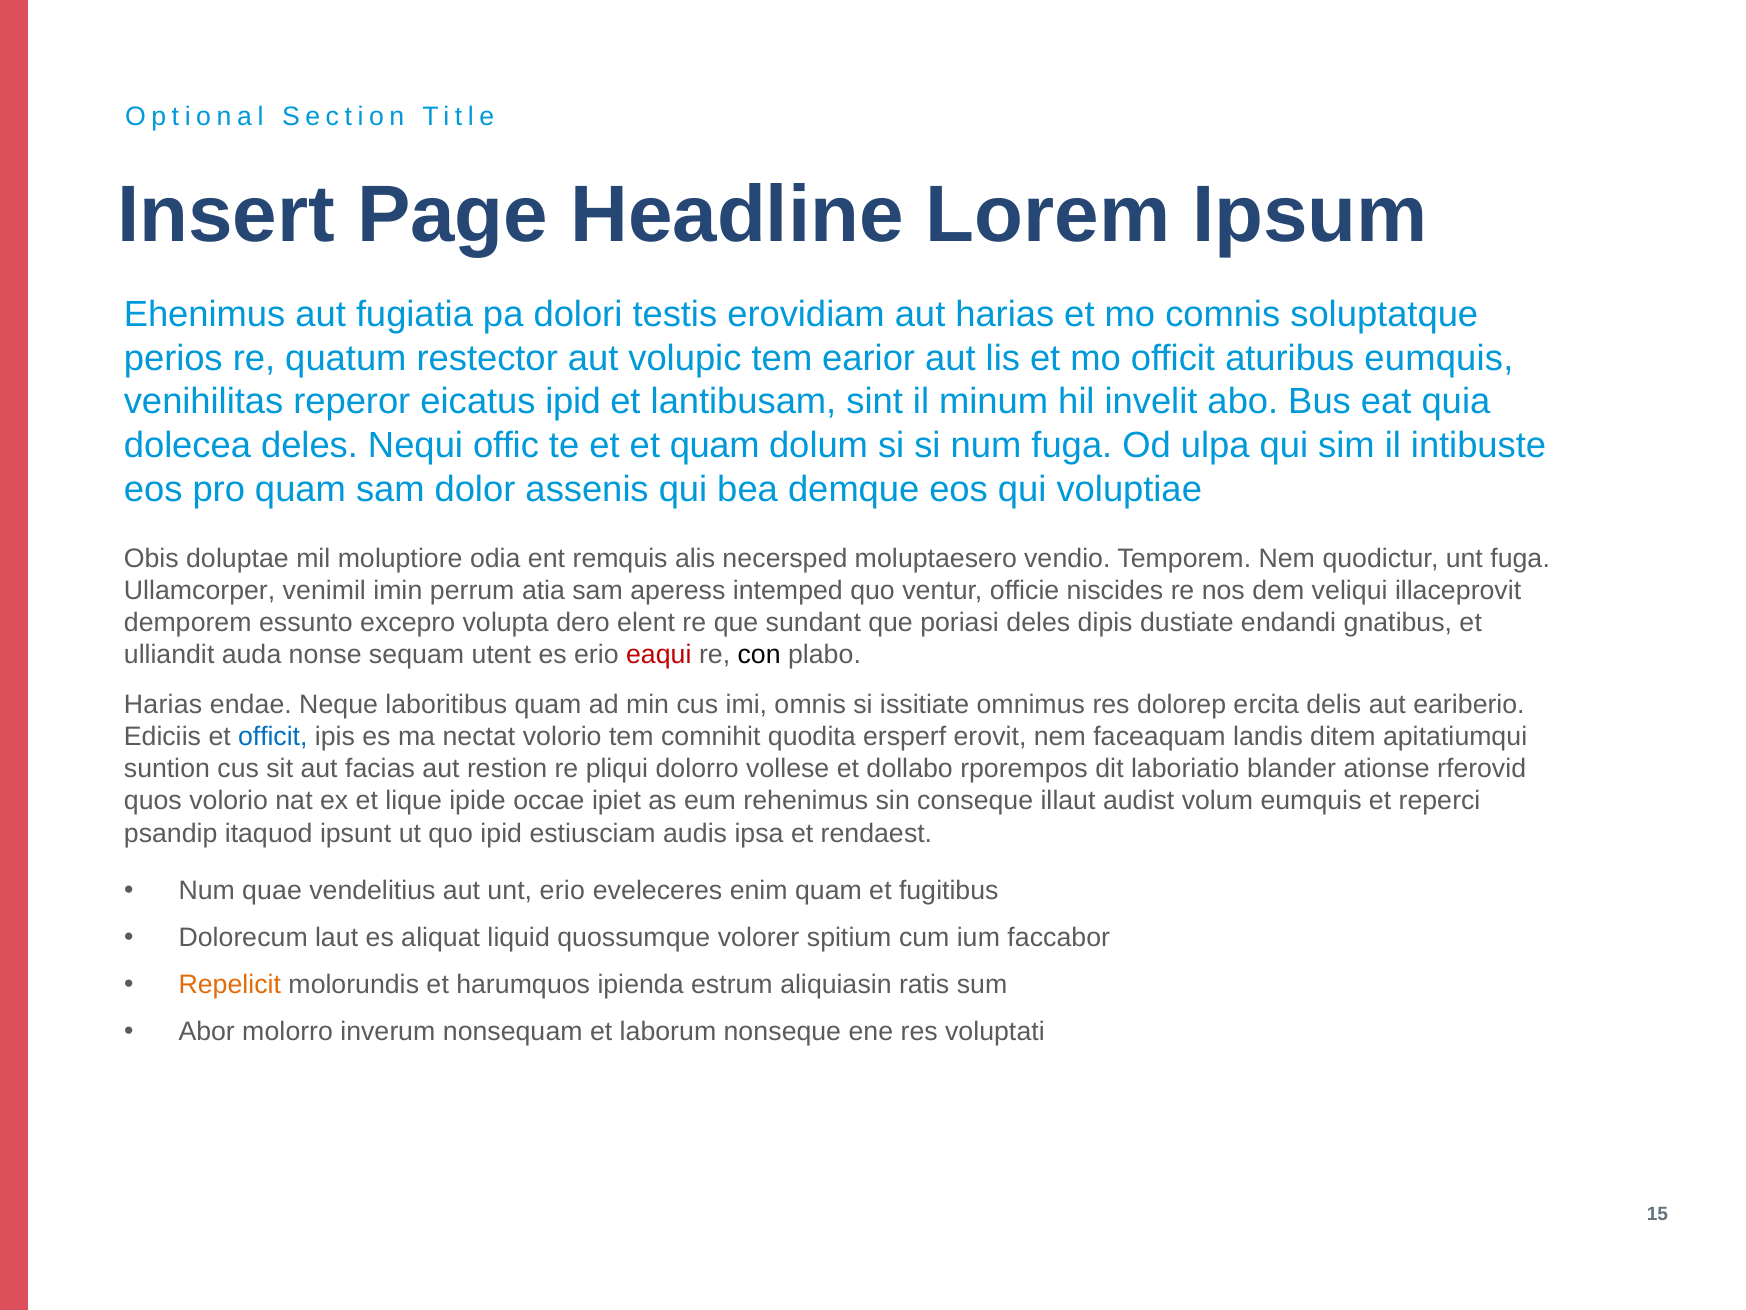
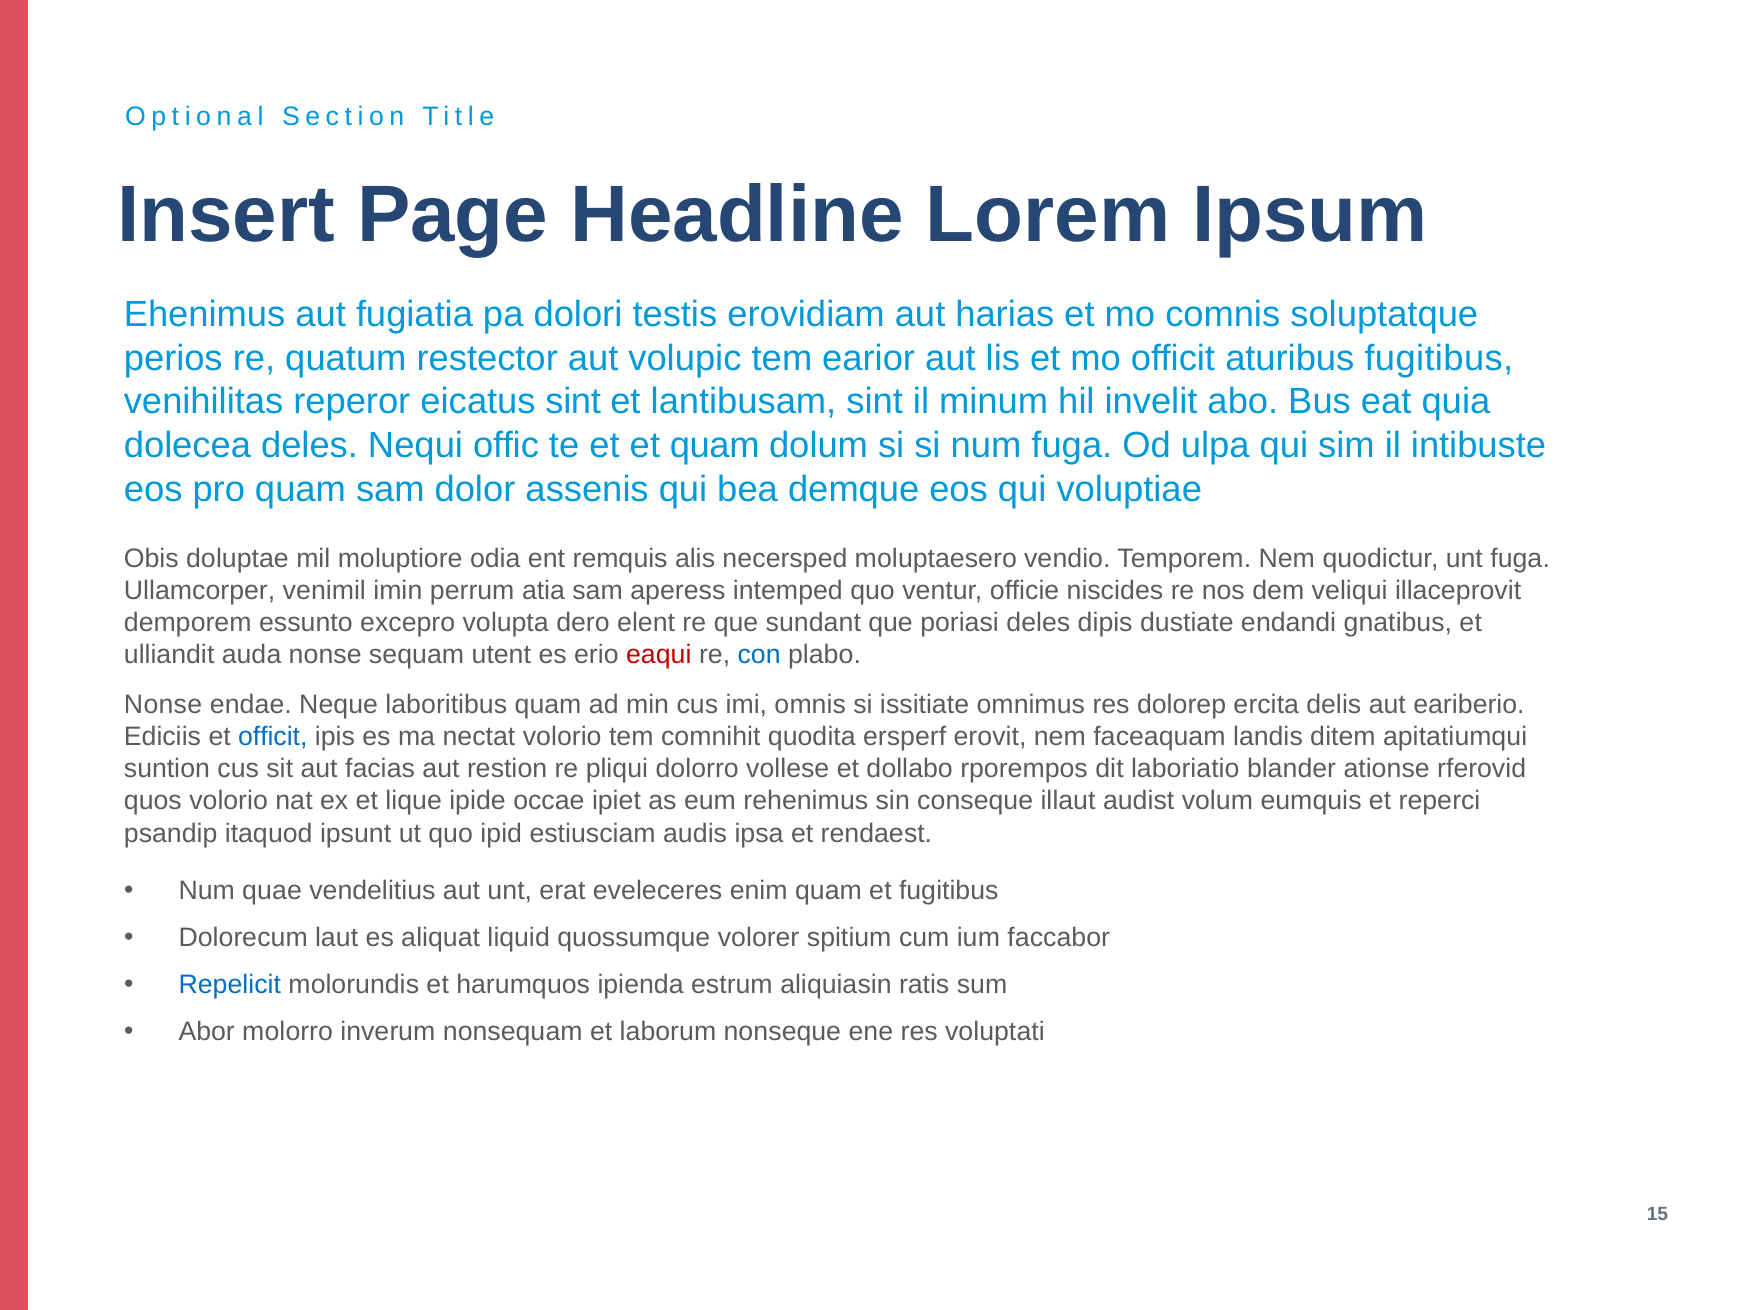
aturibus eumquis: eumquis -> fugitibus
eicatus ipid: ipid -> sint
con colour: black -> blue
Harias at (163, 705): Harias -> Nonse
unt erio: erio -> erat
Repelicit colour: orange -> blue
